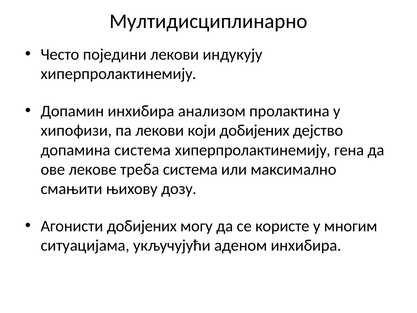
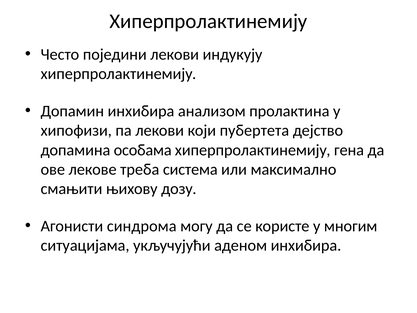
Мултидисциплинарно at (208, 21): Мултидисциплинарно -> Хиперпролактинемију
који добијених: добијених -> пубертета
допамина система: система -> особама
Агонисти добијених: добијених -> синдрома
